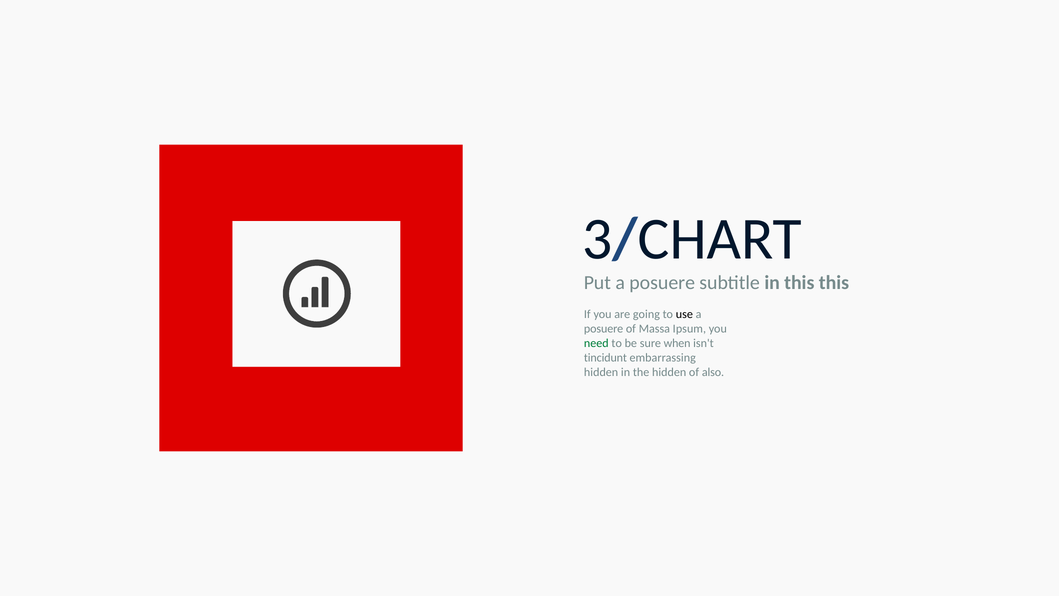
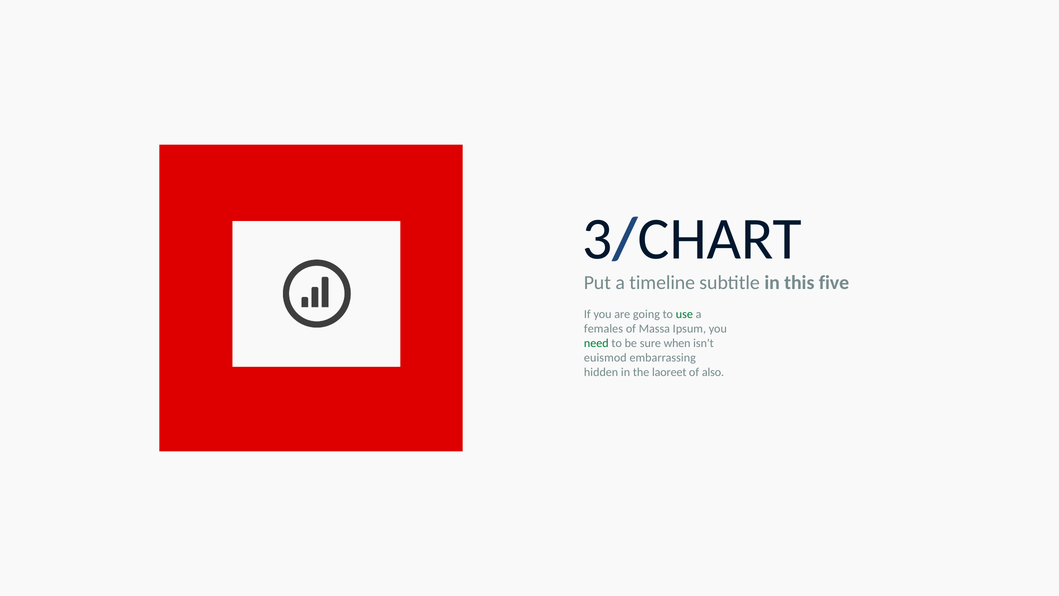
Put a posuere: posuere -> timeline
this this: this -> five
use colour: black -> green
posuere at (604, 328): posuere -> females
tincidunt: tincidunt -> euismod
the hidden: hidden -> laoreet
